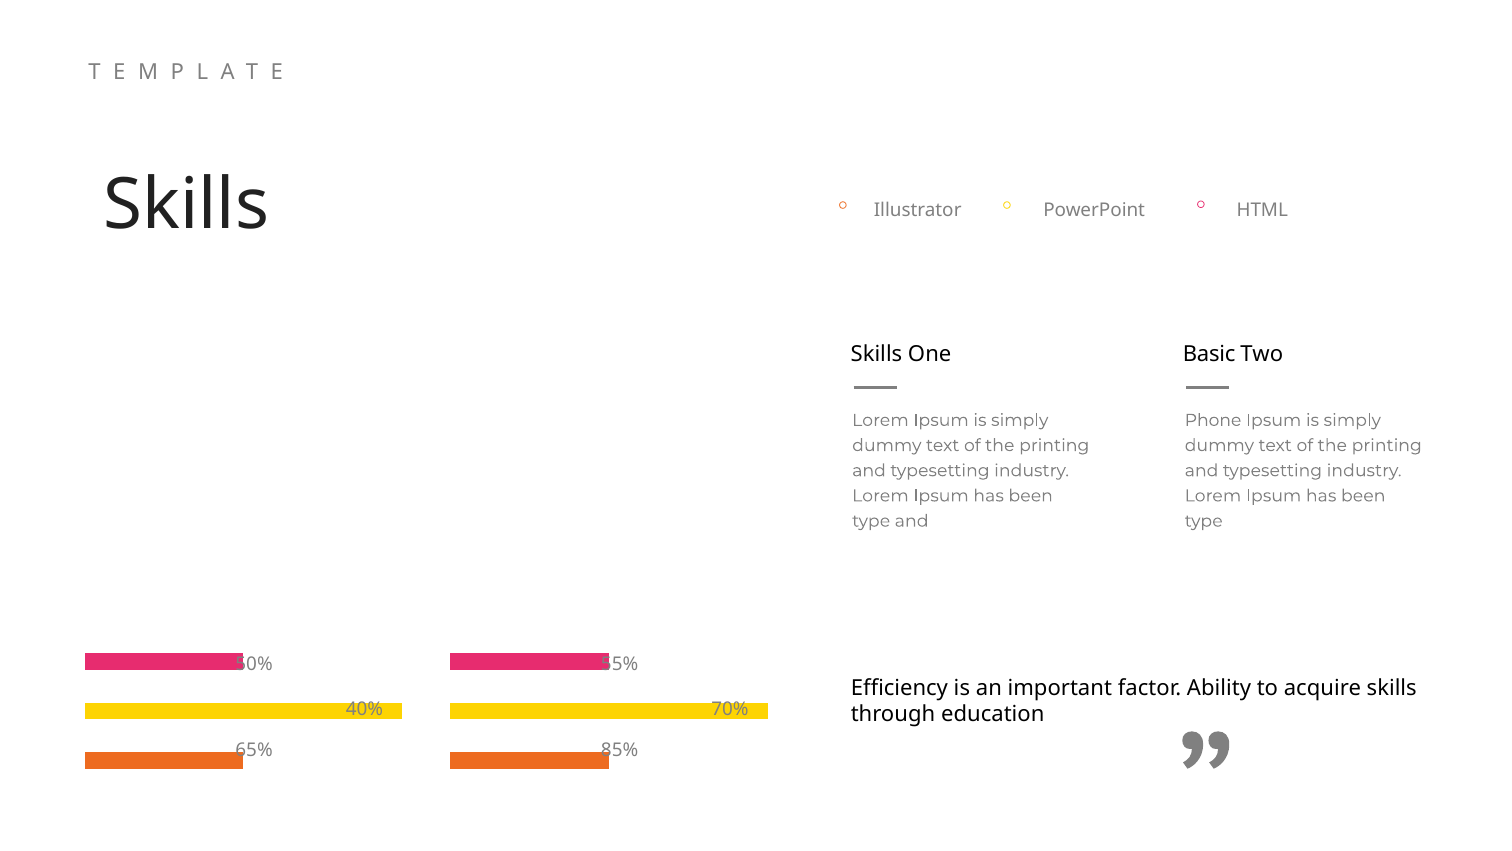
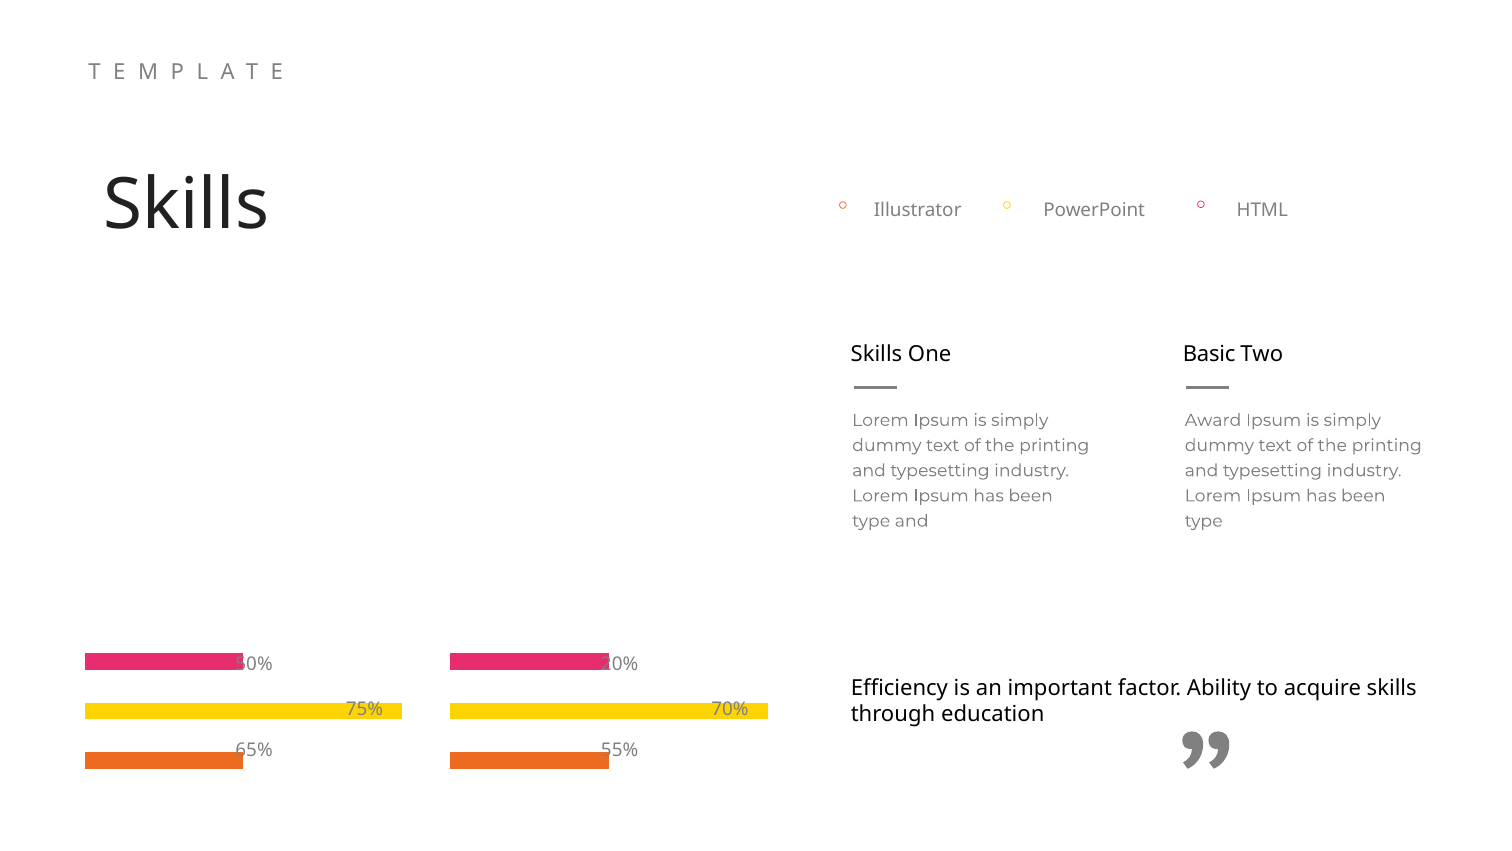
Phone: Phone -> Award
55%: 55% -> 20%
40%: 40% -> 75%
85%: 85% -> 55%
